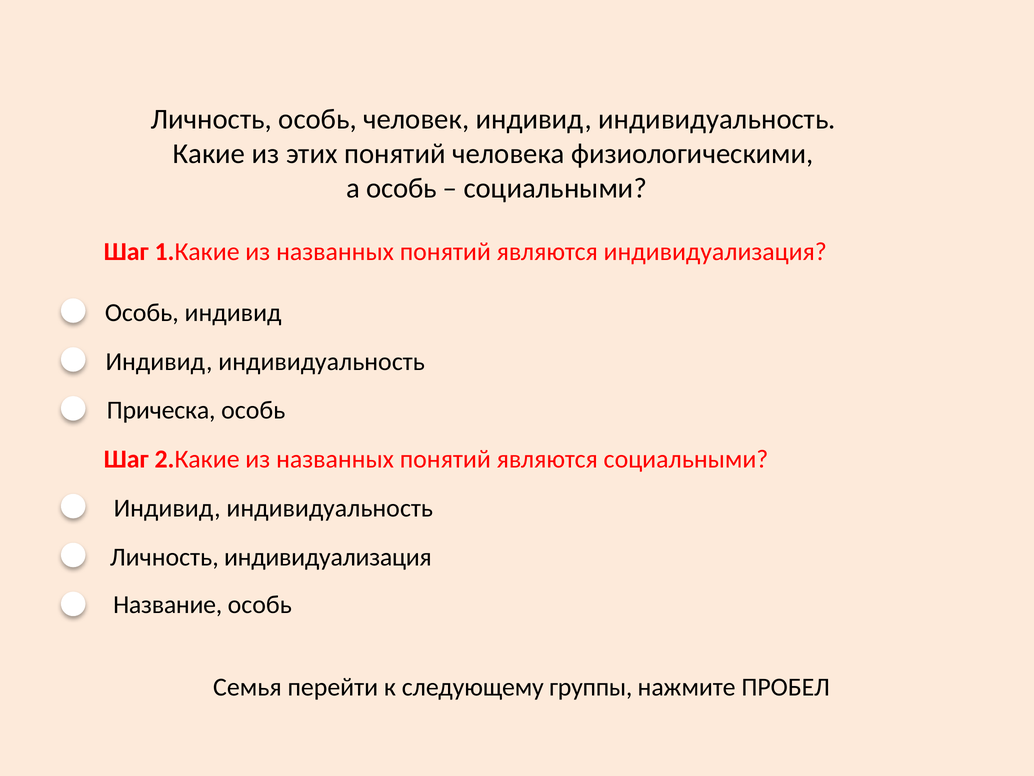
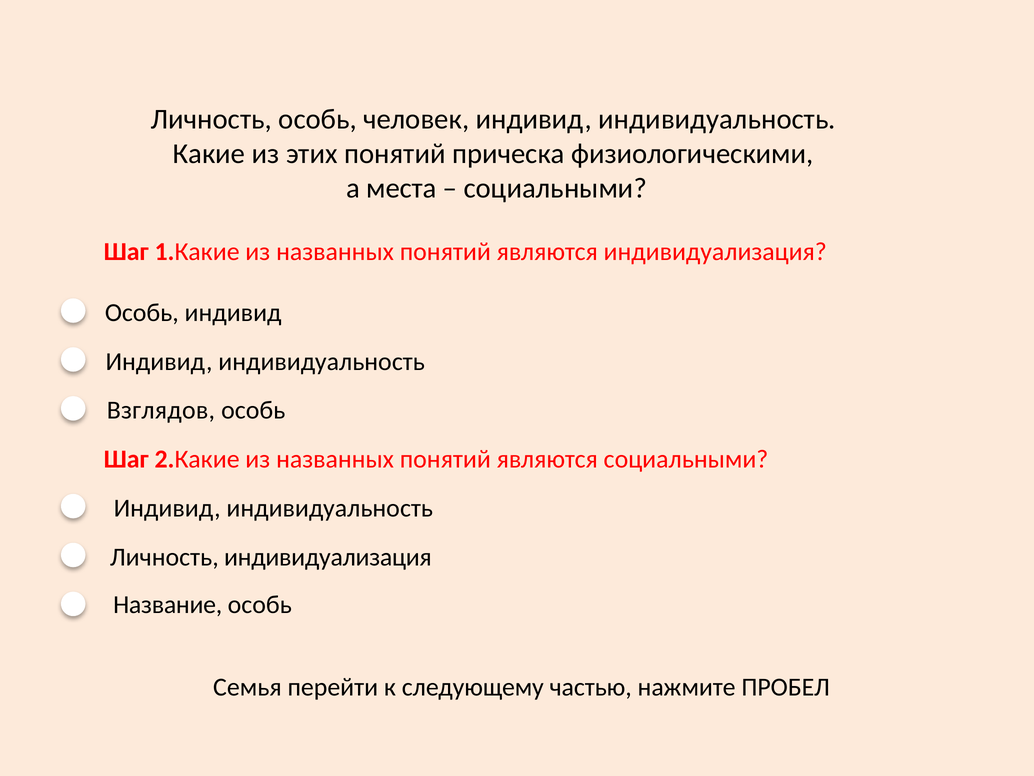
человека: человека -> прическа
а особь: особь -> места
Прическа: Прическа -> Взглядов
группы: группы -> частью
